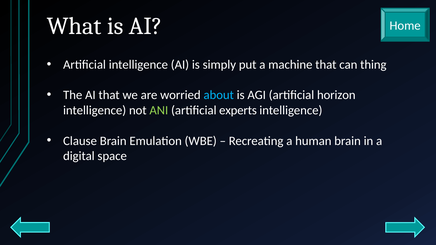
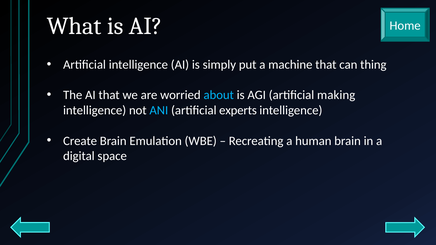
horizon: horizon -> making
ANI colour: light green -> light blue
Clause: Clause -> Create
